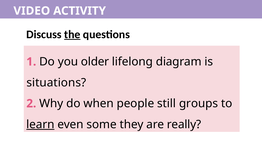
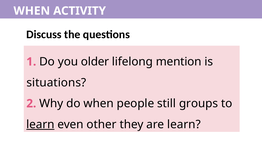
VIDEO at (32, 11): VIDEO -> WHEN
the underline: present -> none
diagram: diagram -> mention
some: some -> other
are really: really -> learn
